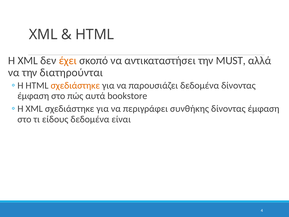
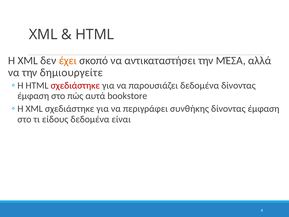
MUST: MUST -> ΜΈΣΑ
διατηρούνται: διατηρούνται -> δημιουργείτε
σχεδιάστηκε at (75, 85) colour: orange -> red
